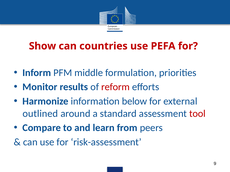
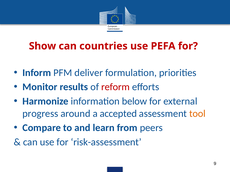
middle: middle -> deliver
outlined: outlined -> progress
standard: standard -> accepted
tool colour: red -> orange
